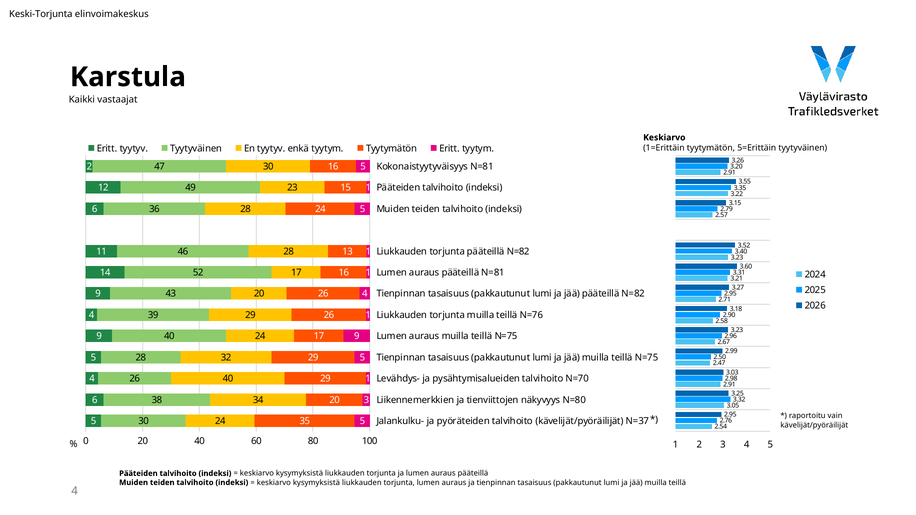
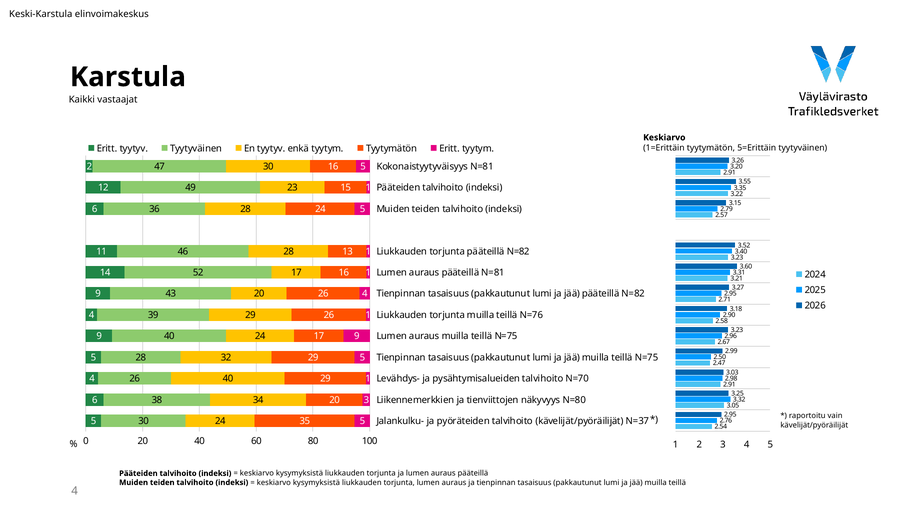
Keski-Torjunta: Keski-Torjunta -> Keski-Karstula
